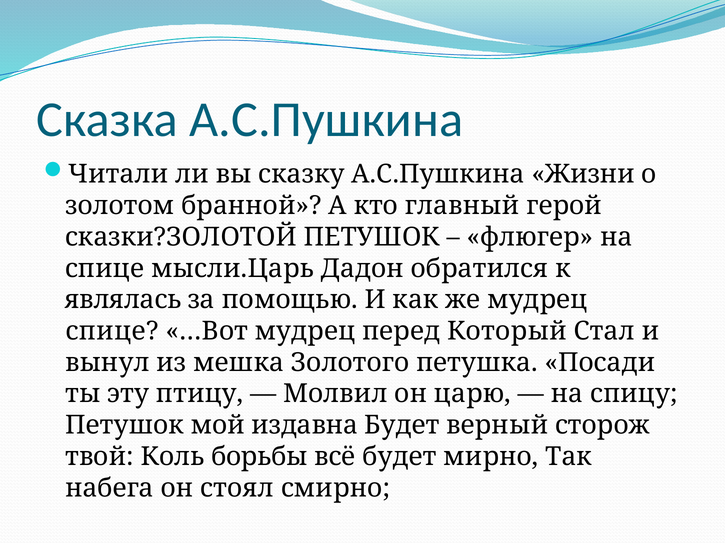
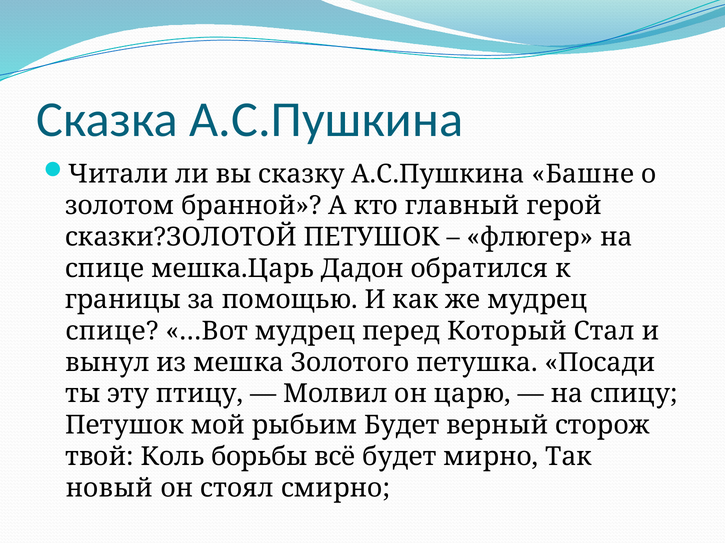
Жизни: Жизни -> Башне
мысли.Царь: мысли.Царь -> мешка.Царь
являлась: являлась -> границы
издавна: издавна -> рыбьим
набега: набега -> новый
